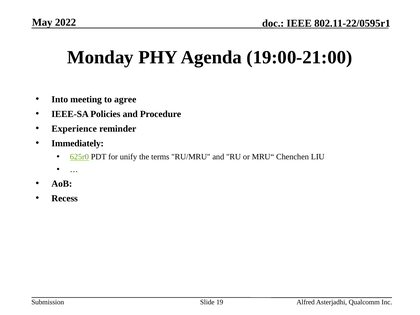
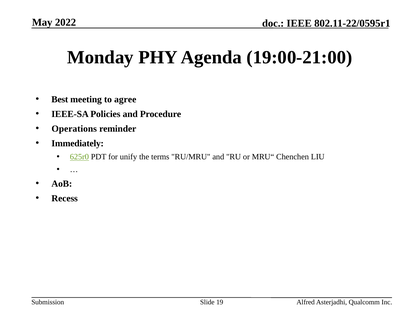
Into: Into -> Best
Experience: Experience -> Operations
